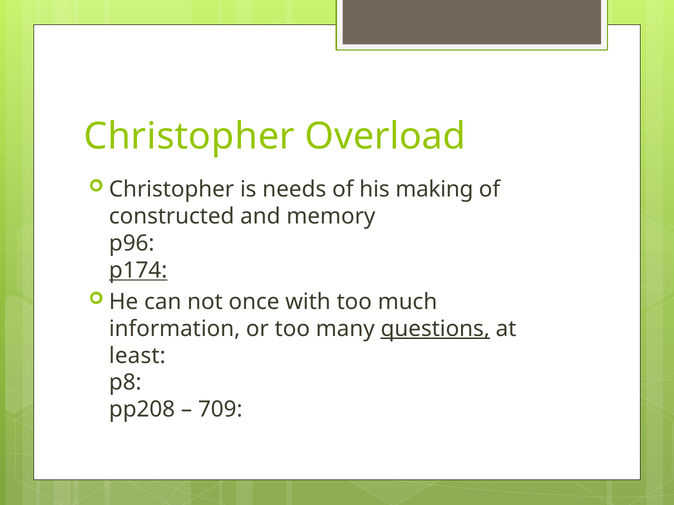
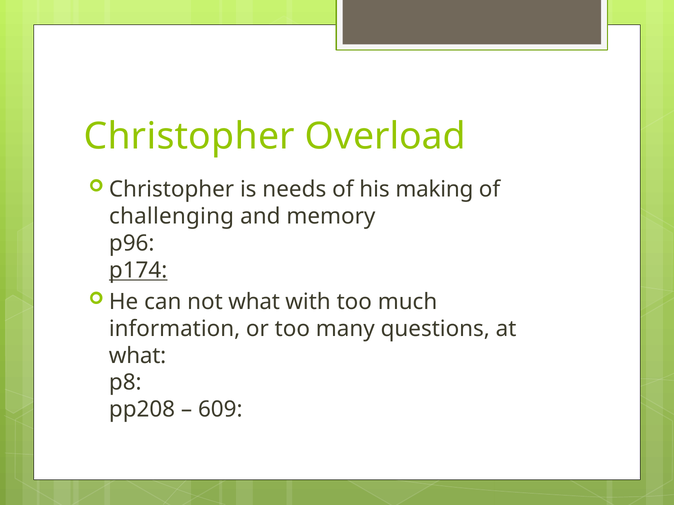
constructed: constructed -> challenging
not once: once -> what
questions underline: present -> none
least at (137, 356): least -> what
709: 709 -> 609
